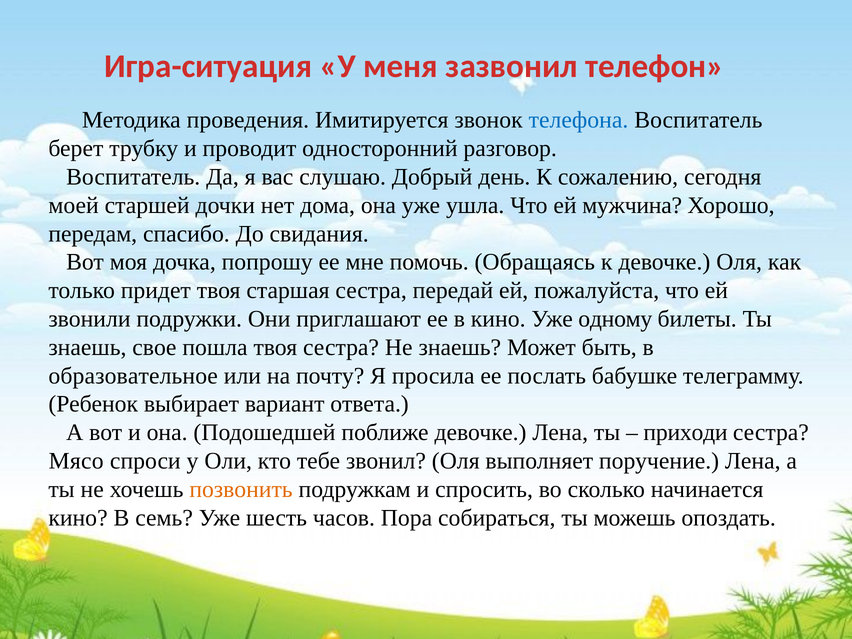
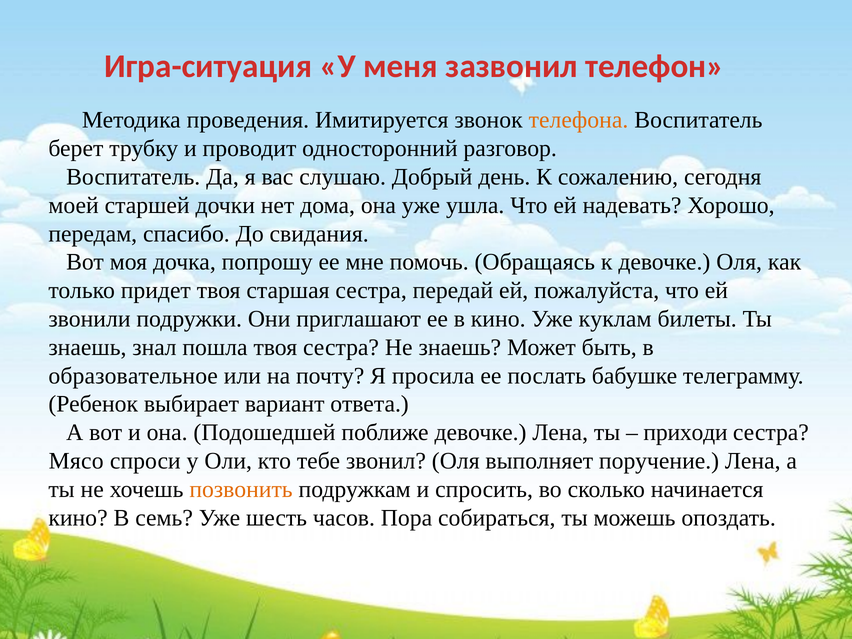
телефона colour: blue -> orange
мужчина: мужчина -> надевать
одному: одному -> куклам
свое: свое -> знал
